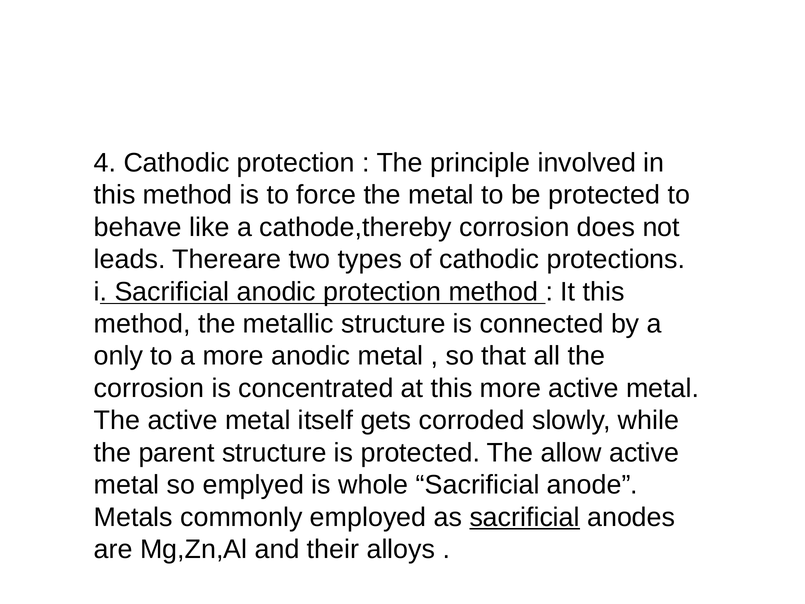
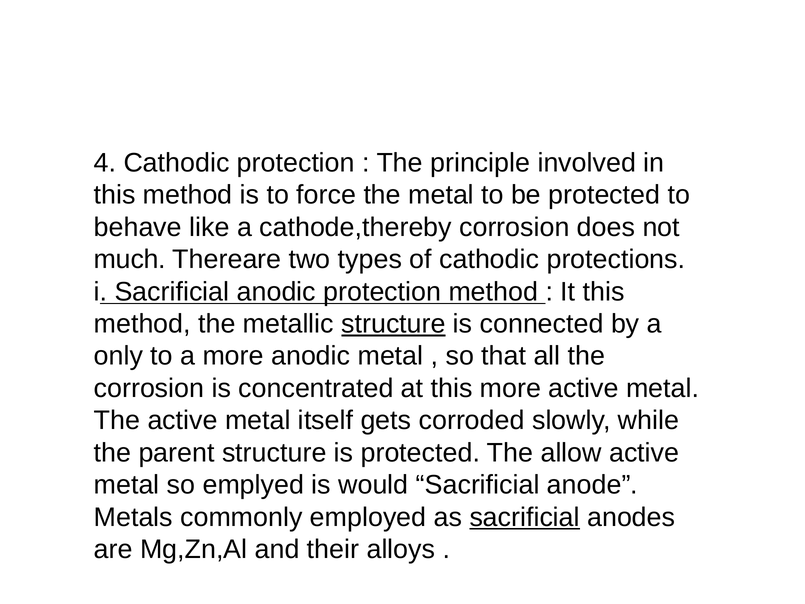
leads: leads -> much
structure at (393, 324) underline: none -> present
whole: whole -> would
